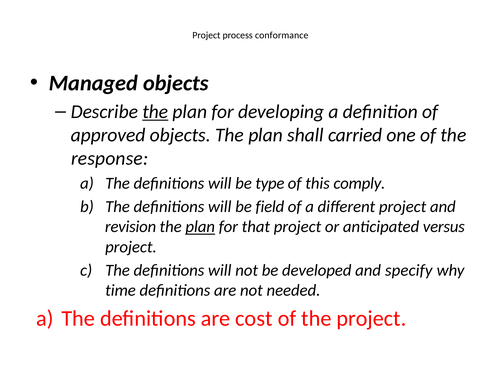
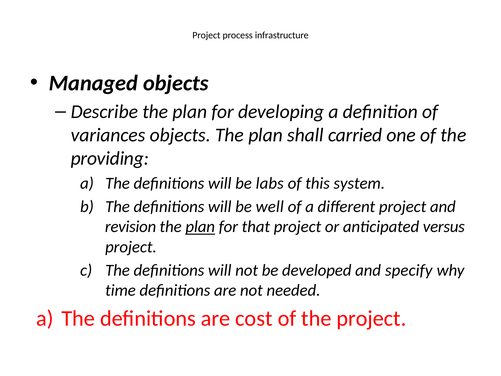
conformance: conformance -> infrastructure
the at (155, 112) underline: present -> none
approved: approved -> variances
response: response -> providing
type: type -> labs
comply: comply -> system
field: field -> well
